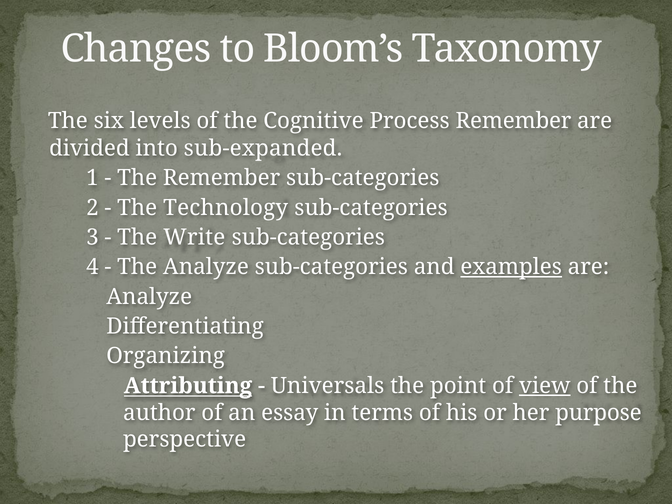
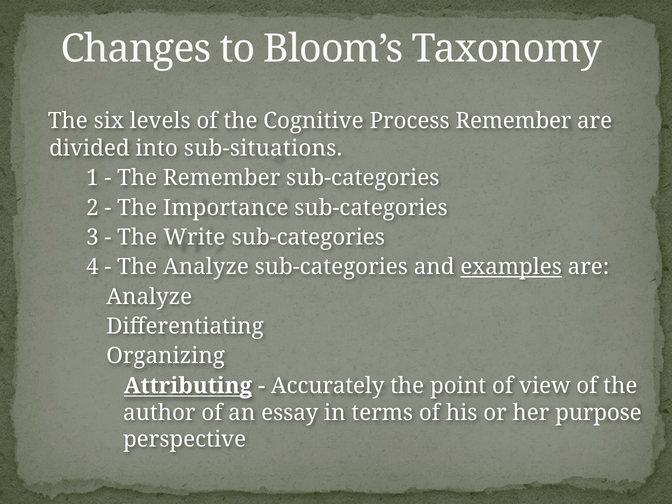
sub-expanded: sub-expanded -> sub-situations
Technology: Technology -> Importance
Universals: Universals -> Accurately
view underline: present -> none
